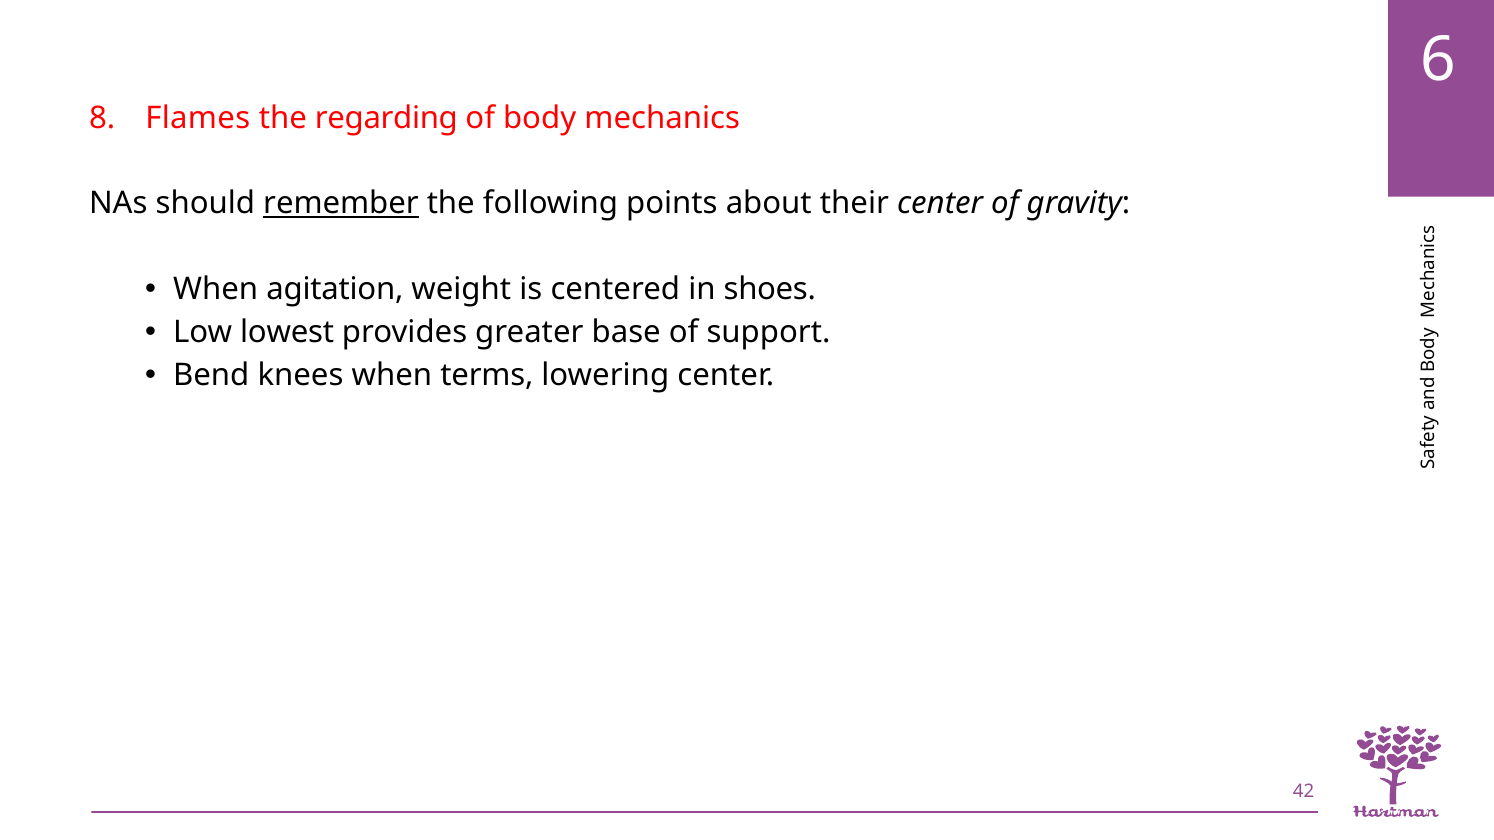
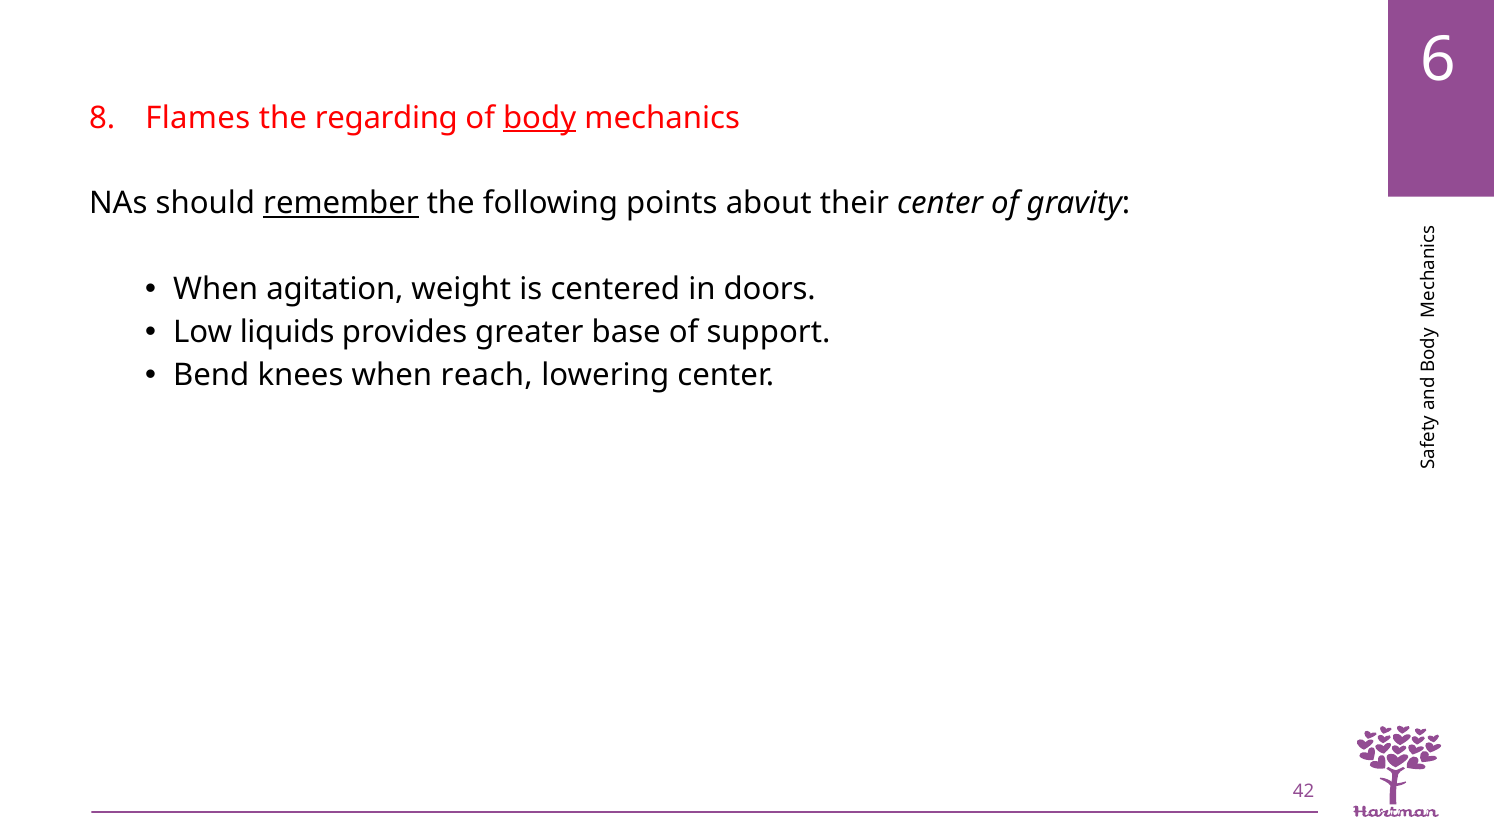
body underline: none -> present
shoes: shoes -> doors
lowest: lowest -> liquids
terms: terms -> reach
